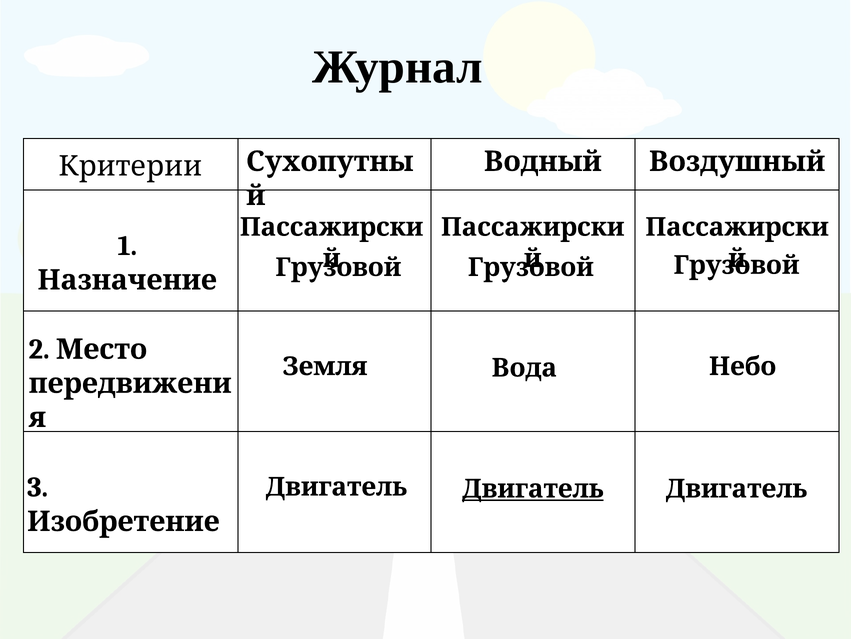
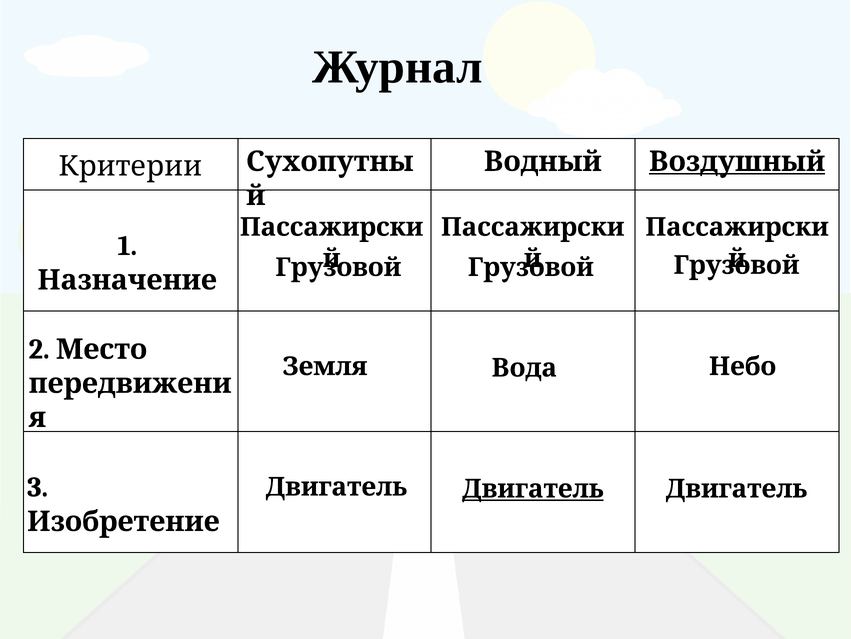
Воздушный underline: none -> present
